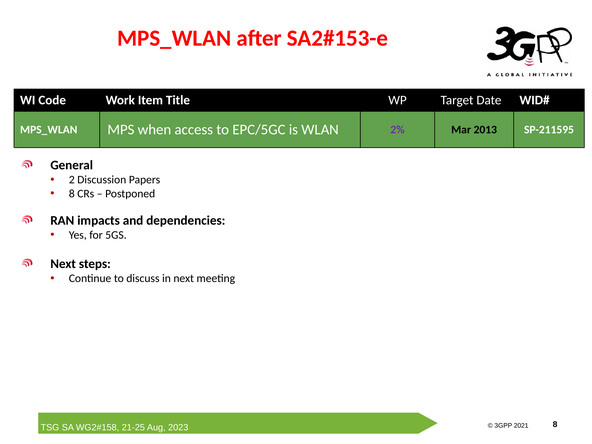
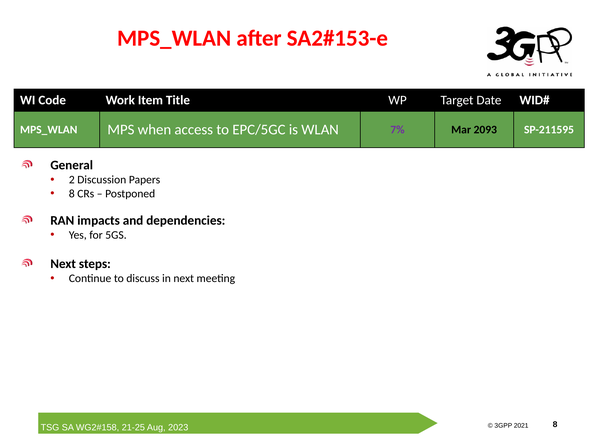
2%: 2% -> 7%
2013: 2013 -> 2093
